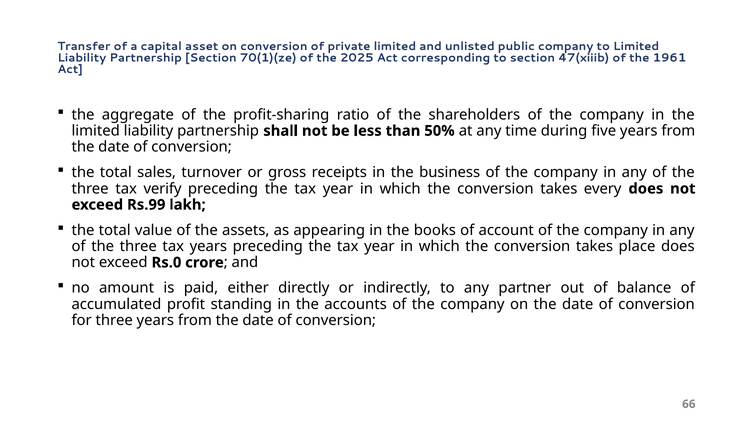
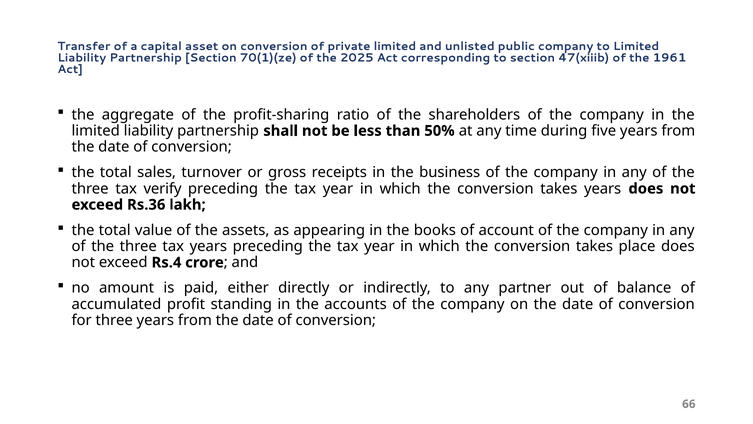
takes every: every -> years
Rs.99: Rs.99 -> Rs.36
Rs.0: Rs.0 -> Rs.4
